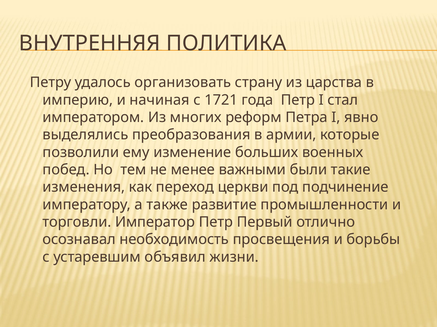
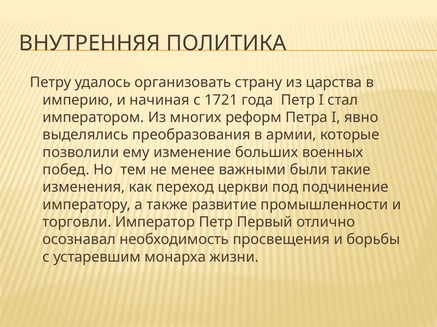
объявил: объявил -> монарха
